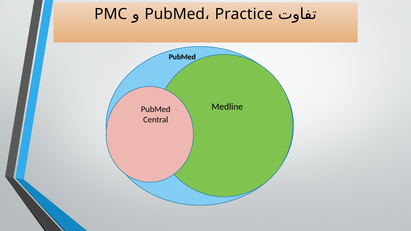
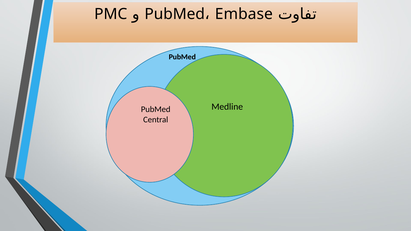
Practice: Practice -> Embase
